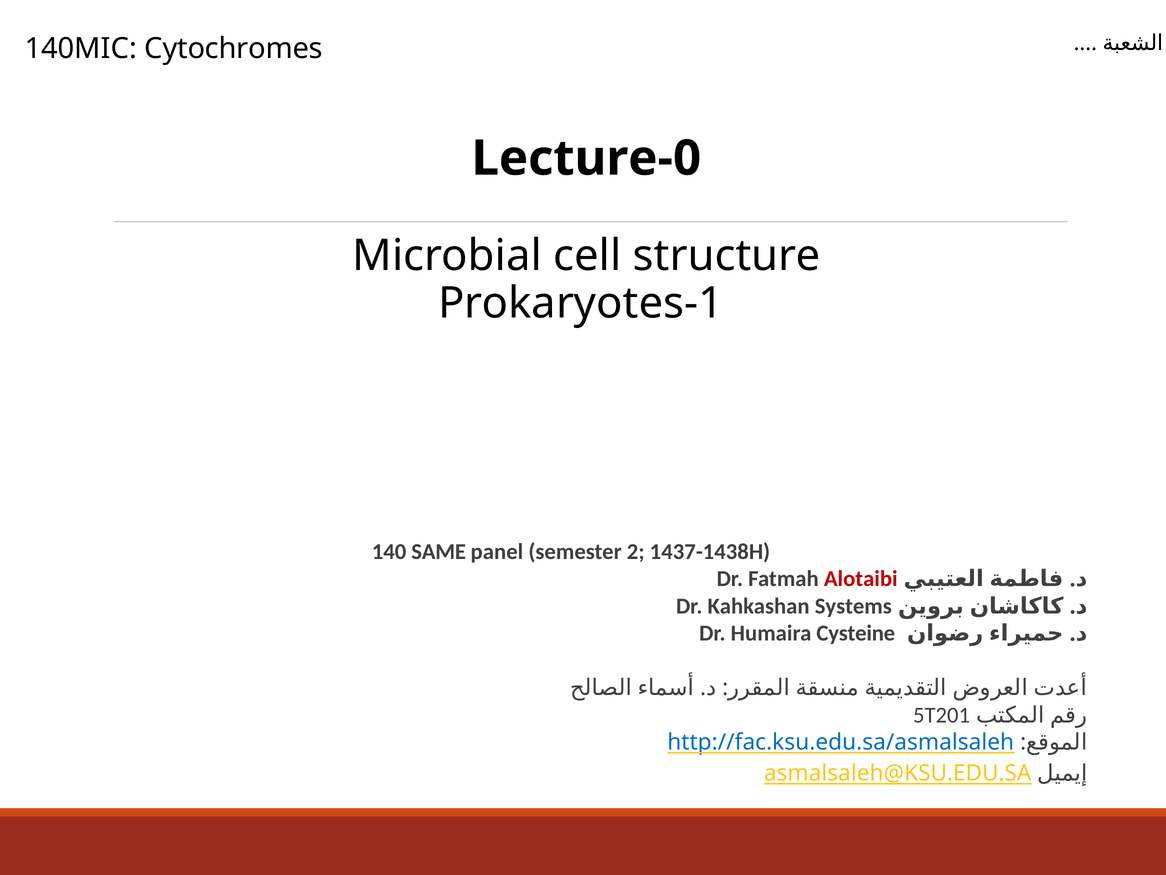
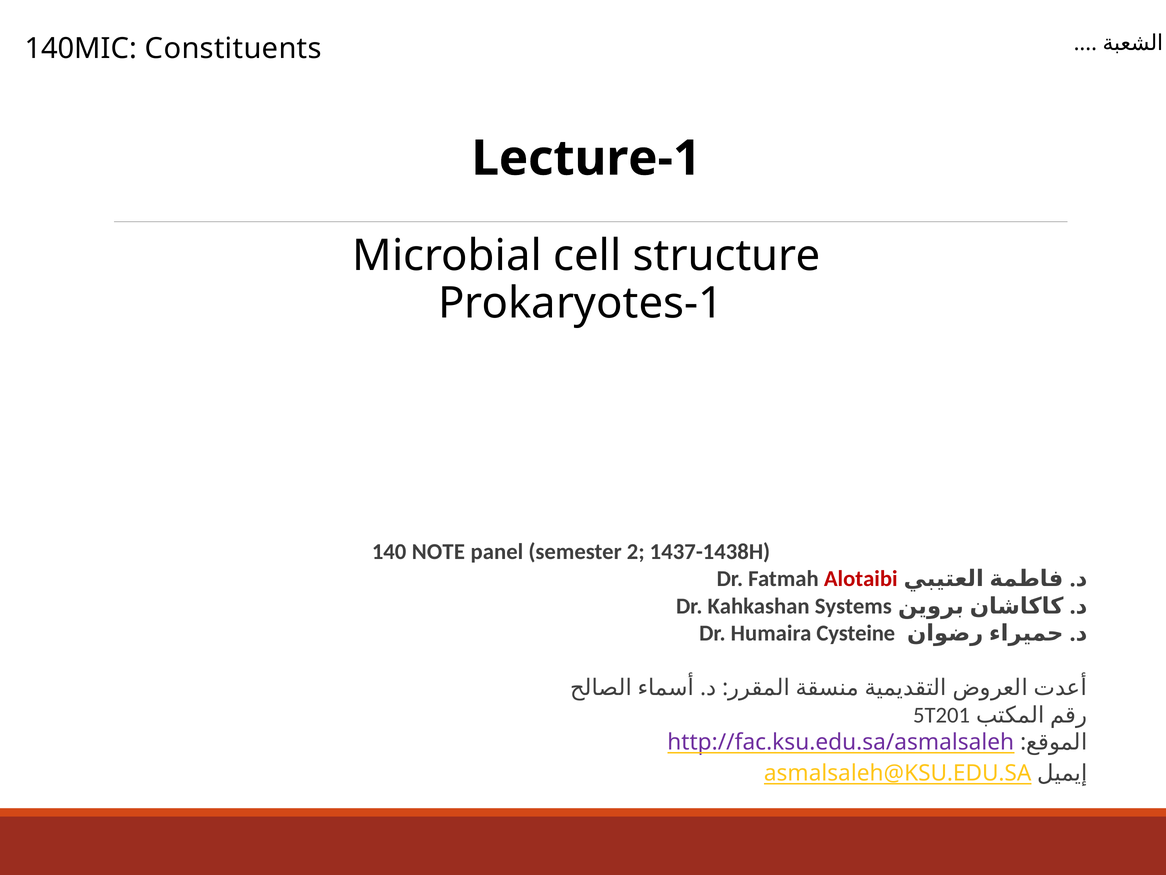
Cytochromes: Cytochromes -> Constituents
Lecture-0: Lecture-0 -> Lecture-1
SAME: SAME -> NOTE
http://fac.ksu.edu.sa/asmalsaleh colour: blue -> purple
